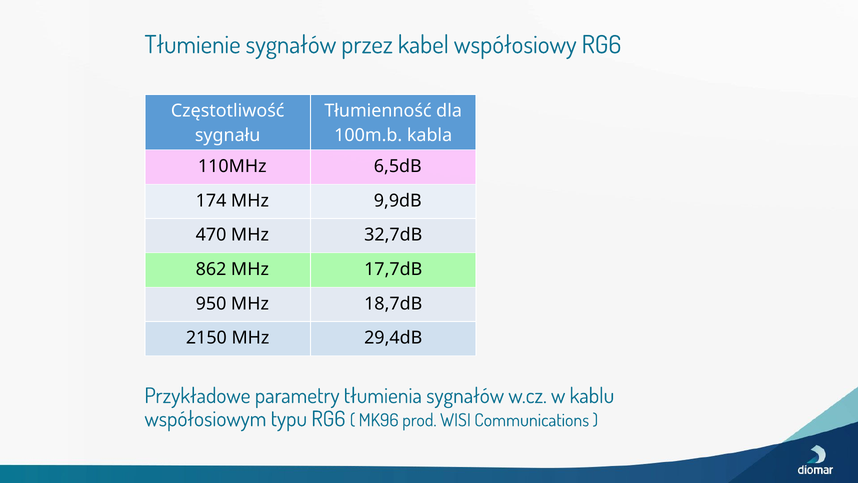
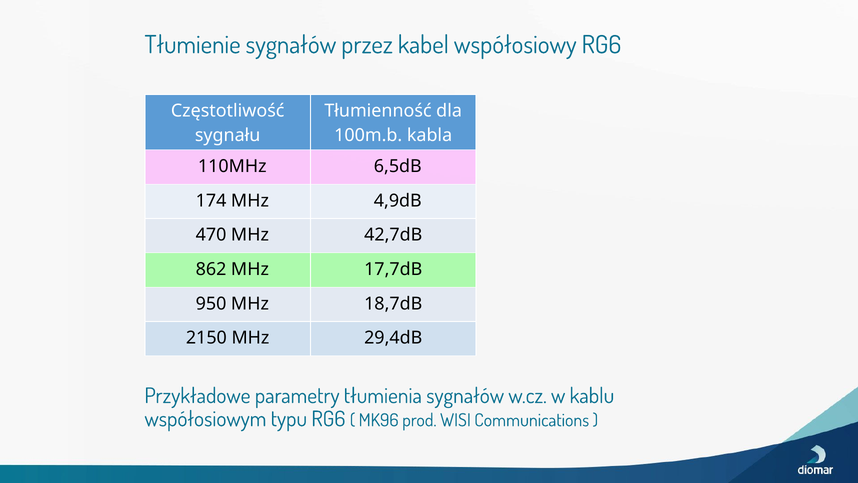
9,9dB: 9,9dB -> 4,9dB
32,7dB: 32,7dB -> 42,7dB
